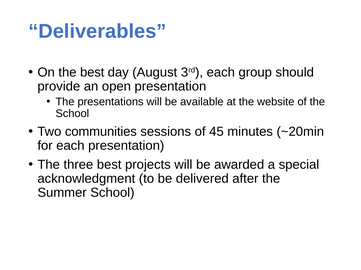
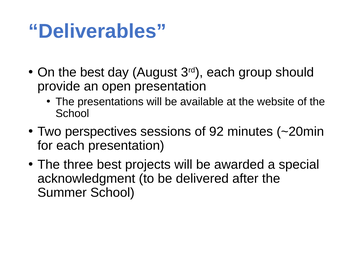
communities: communities -> perspectives
45: 45 -> 92
